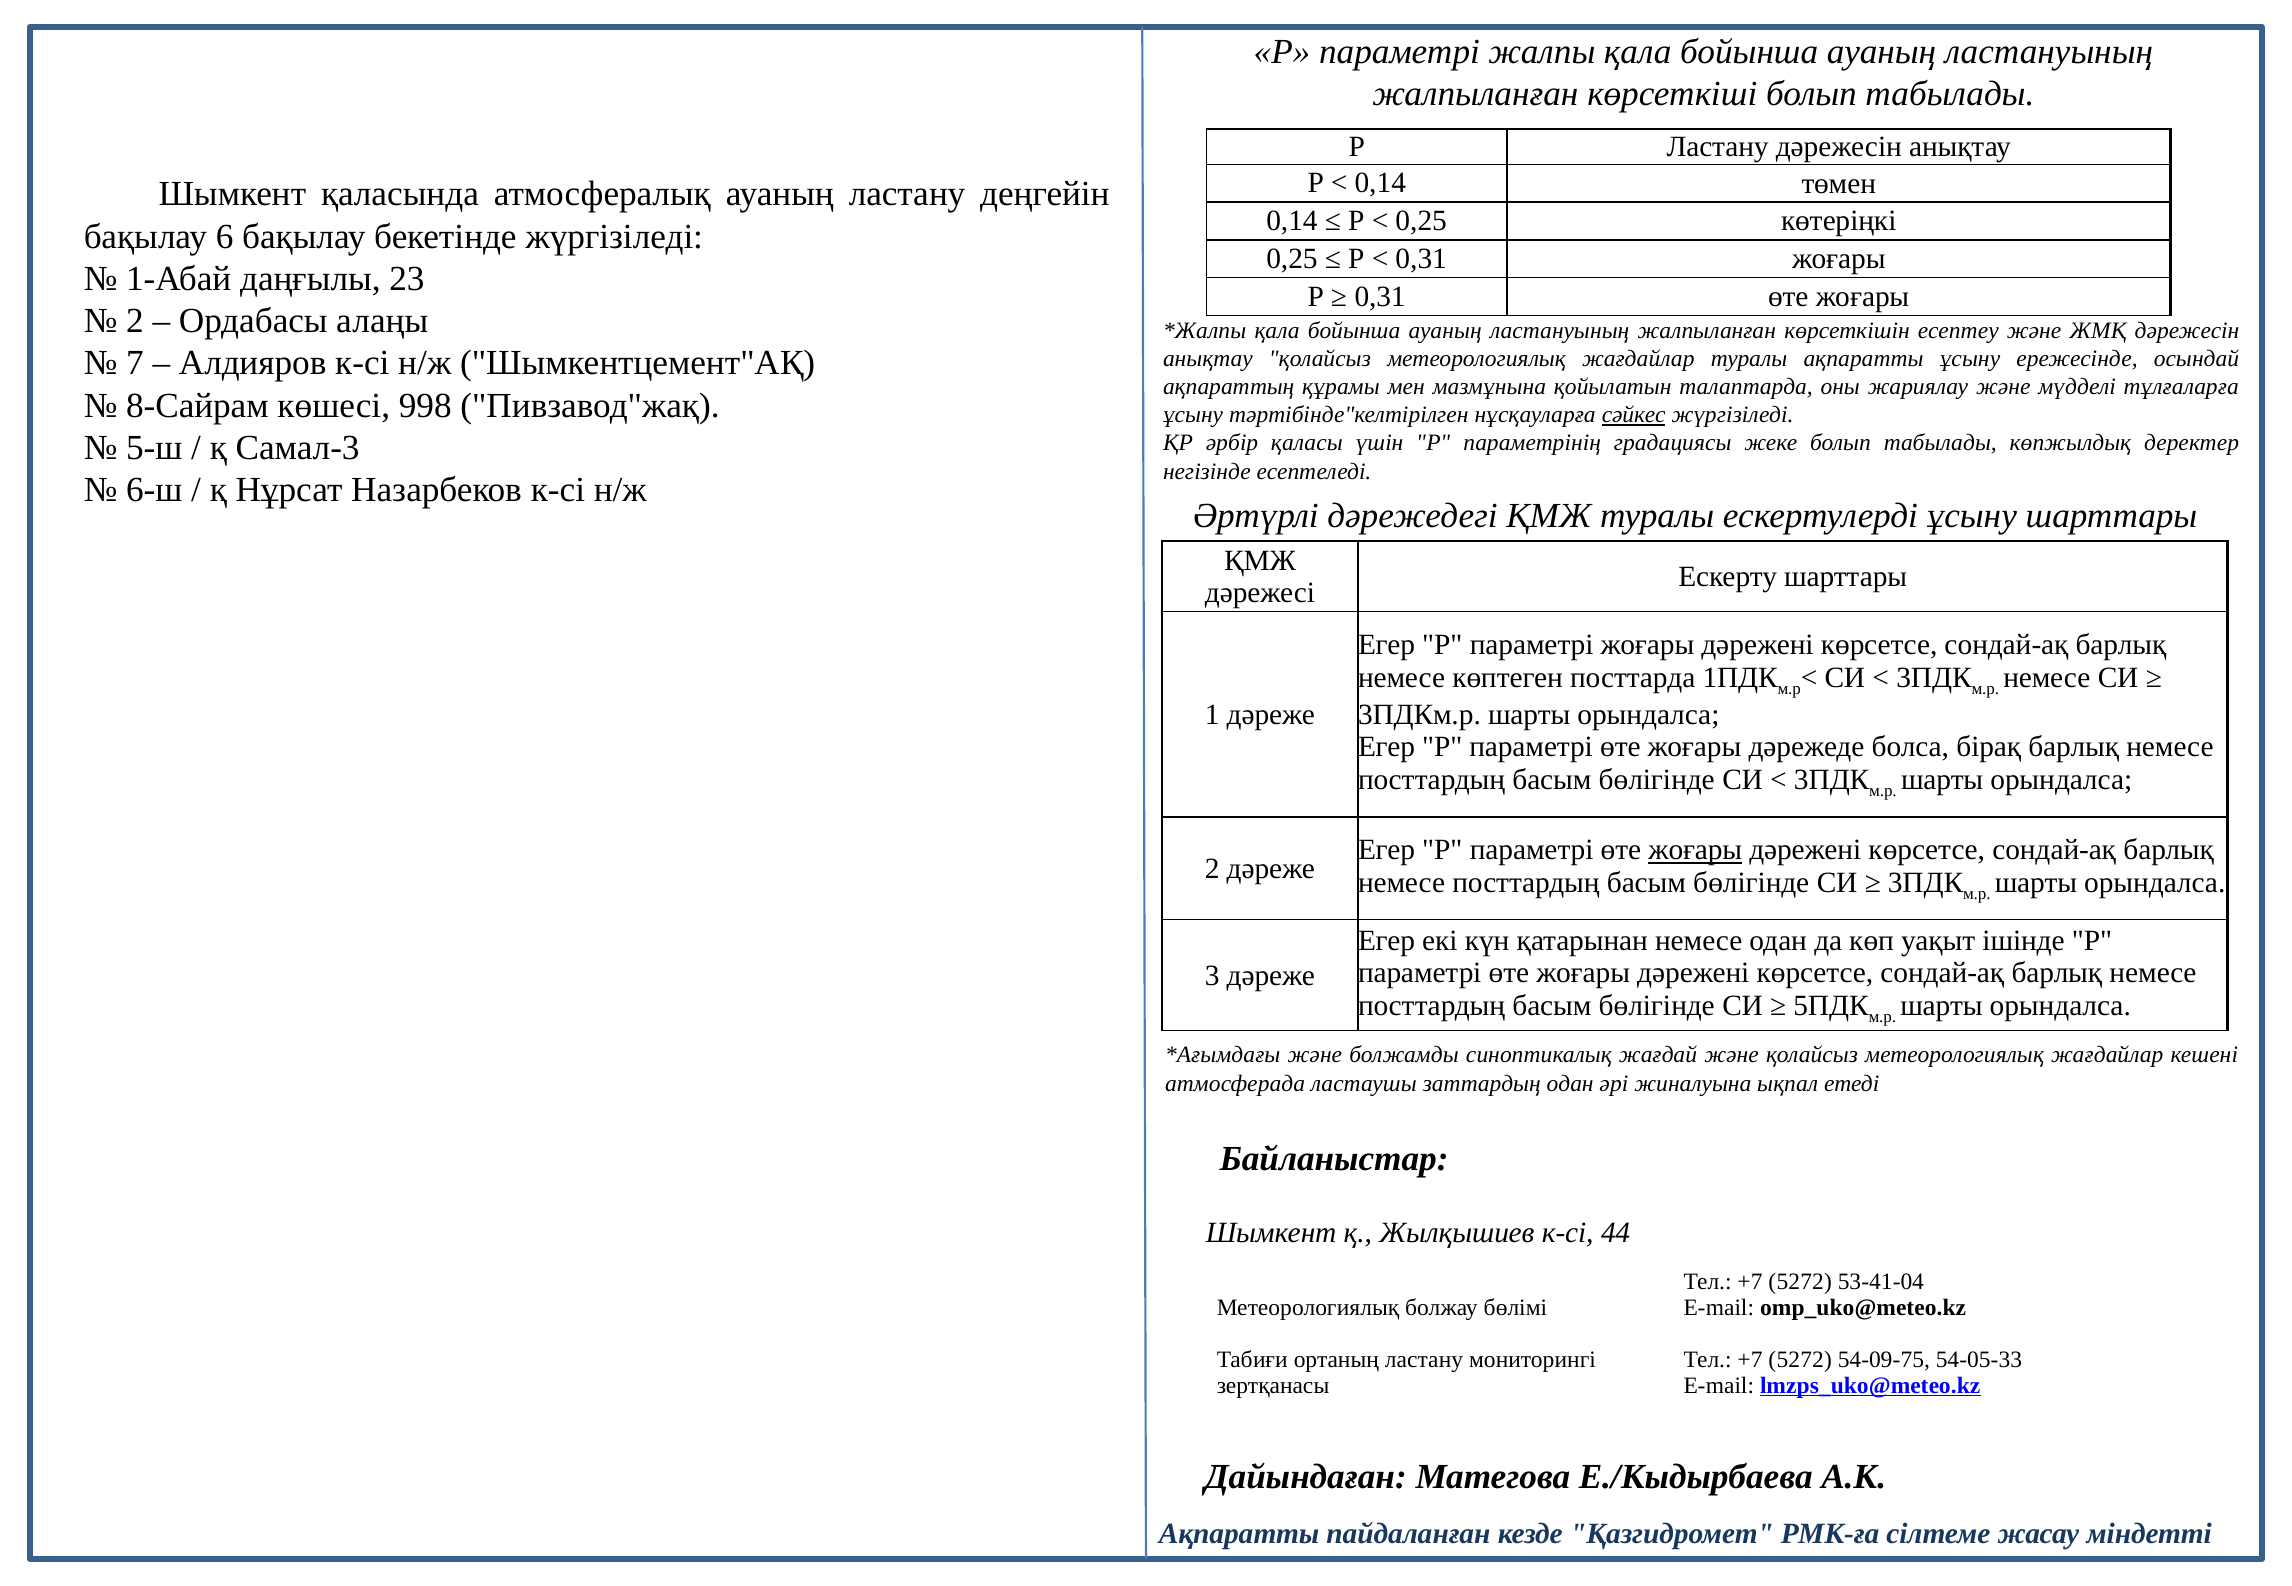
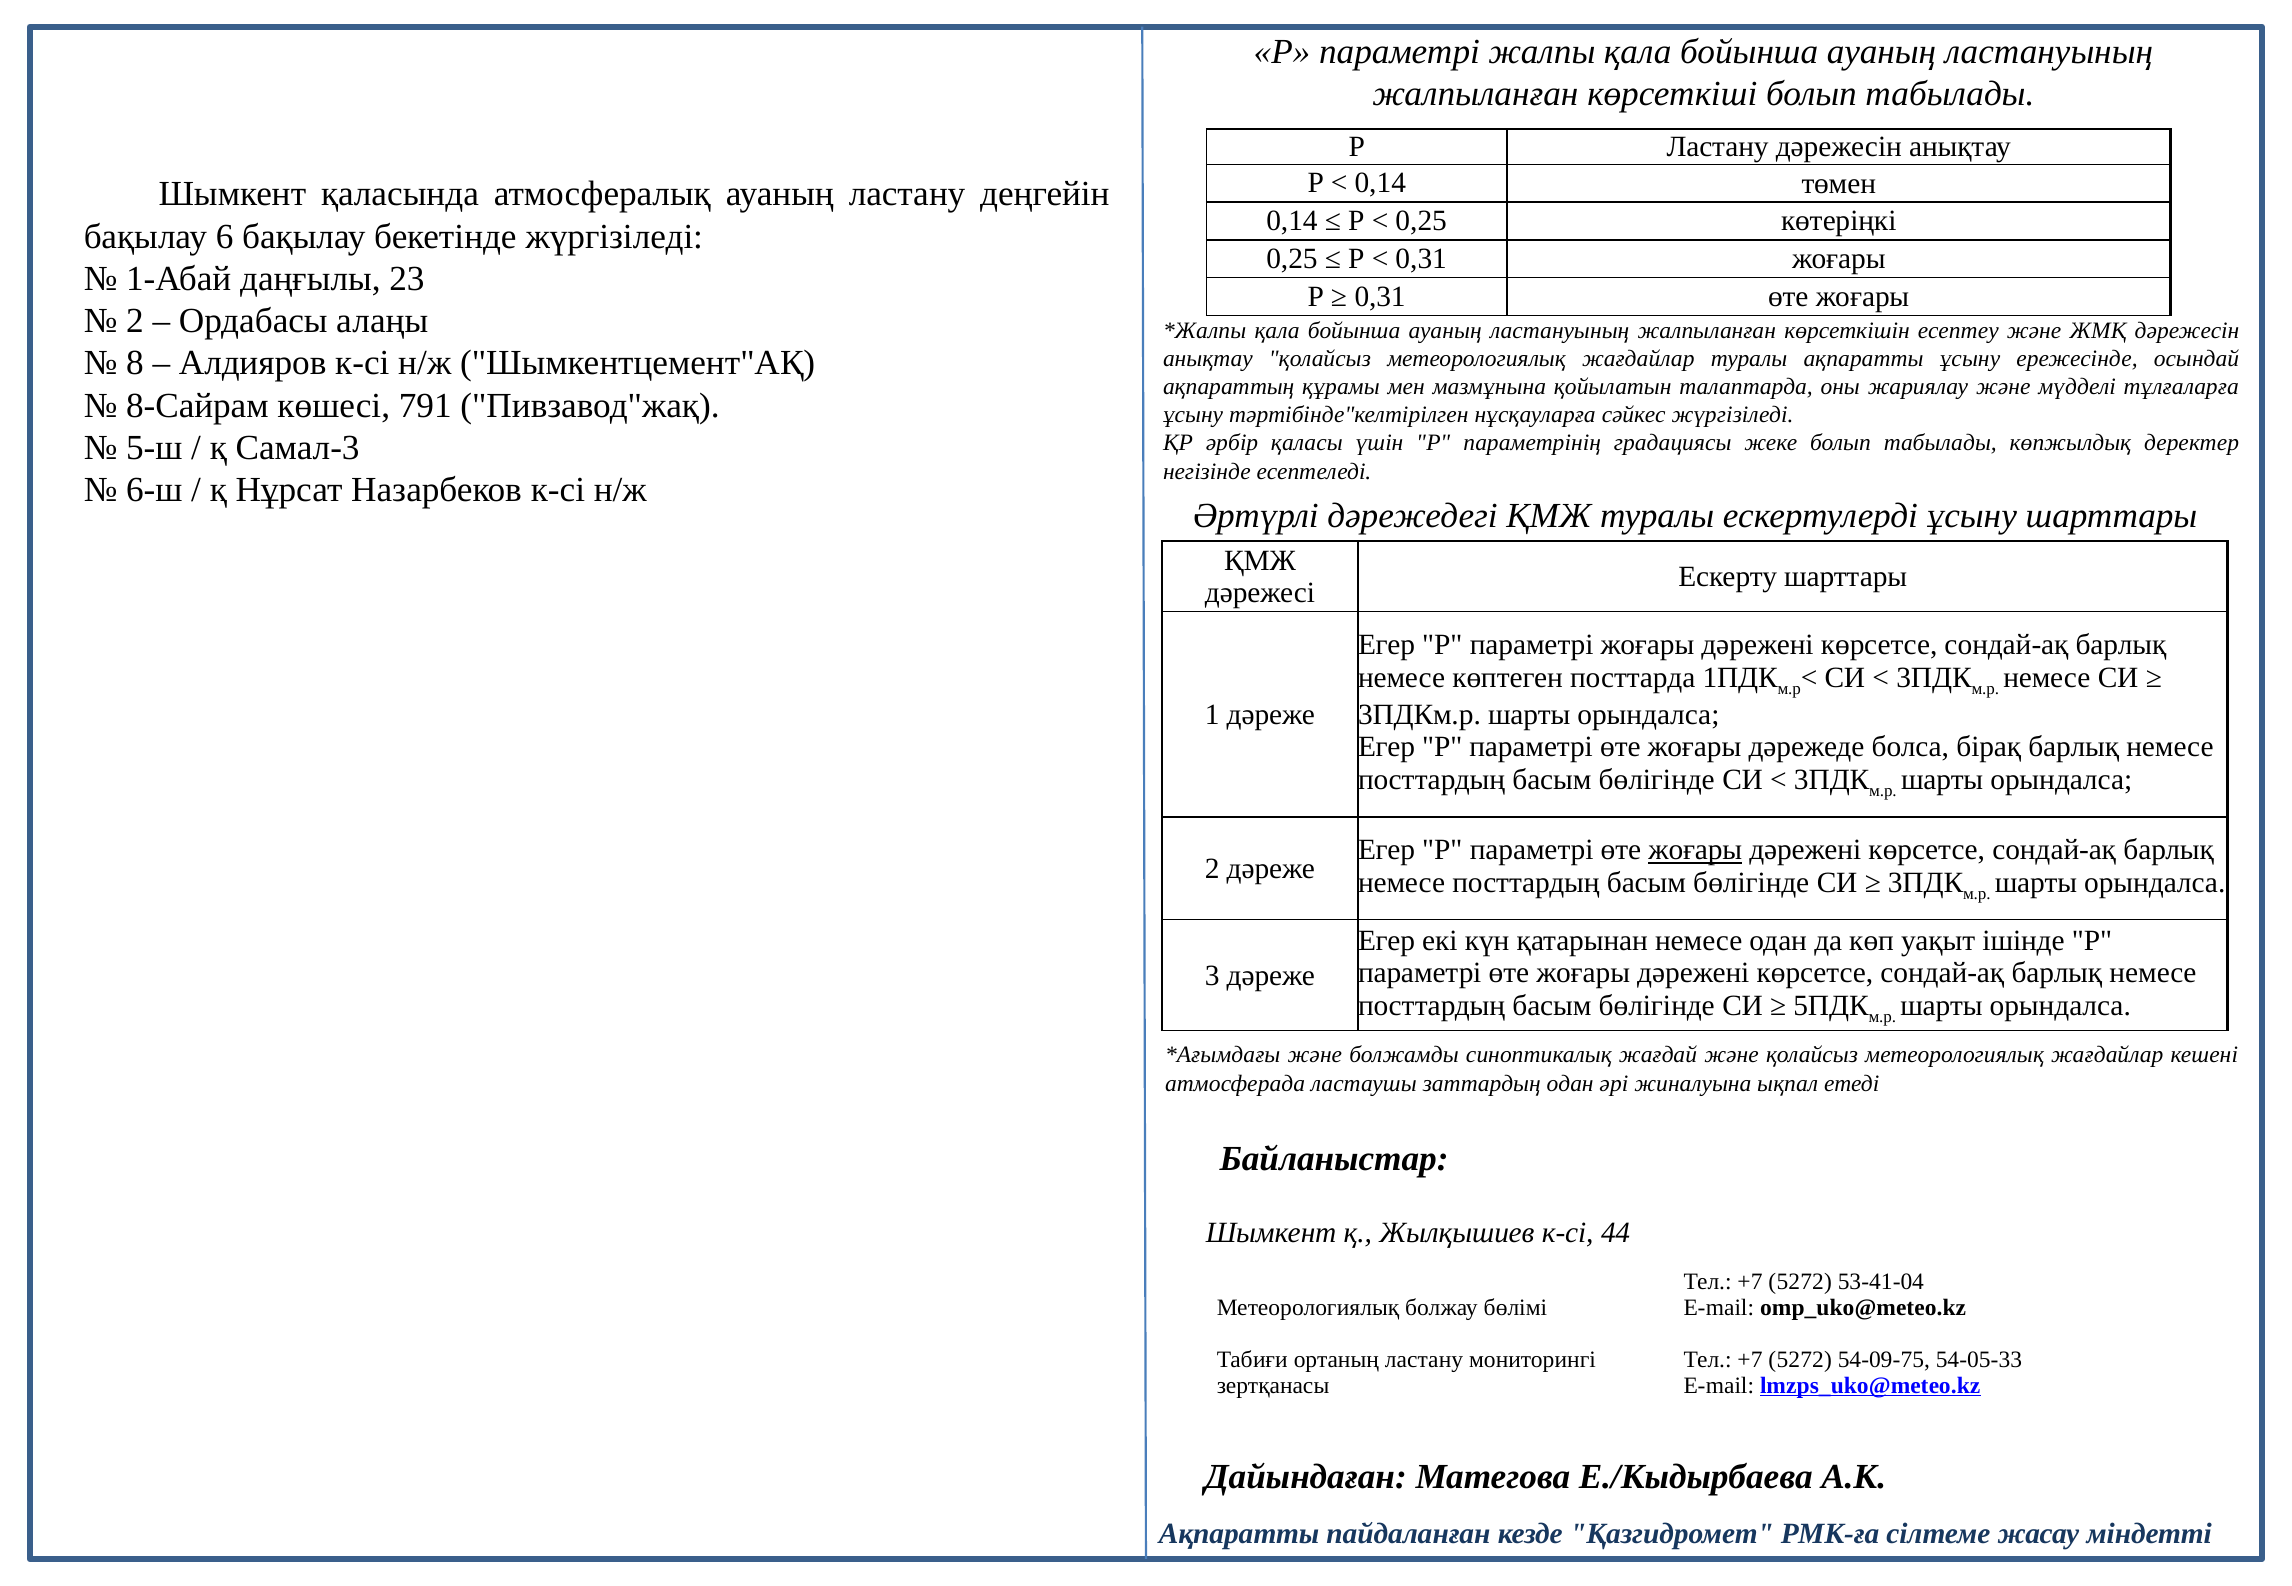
7: 7 -> 8
998: 998 -> 791
сәйкес underline: present -> none
